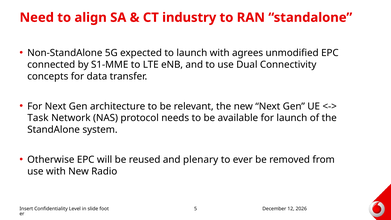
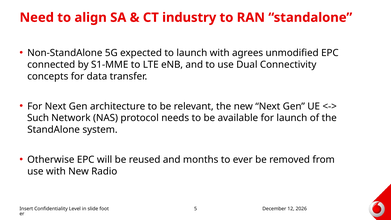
Task: Task -> Such
plenary: plenary -> months
